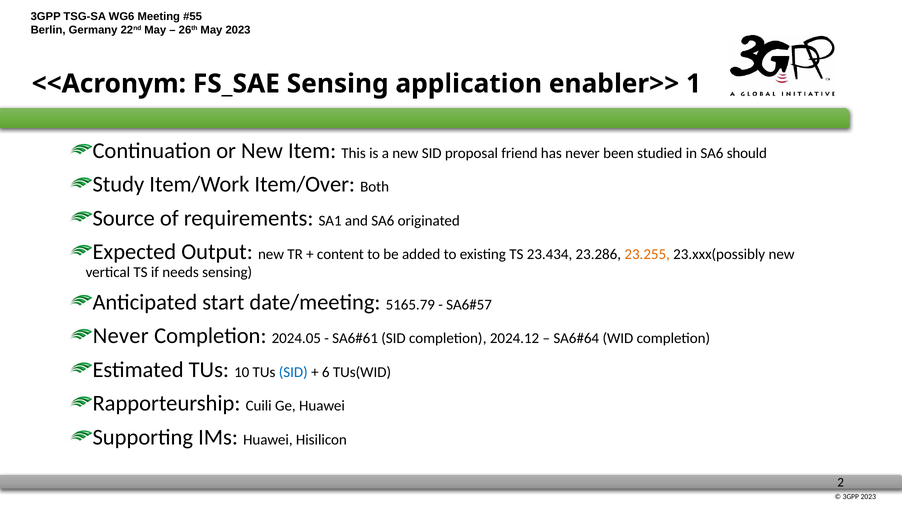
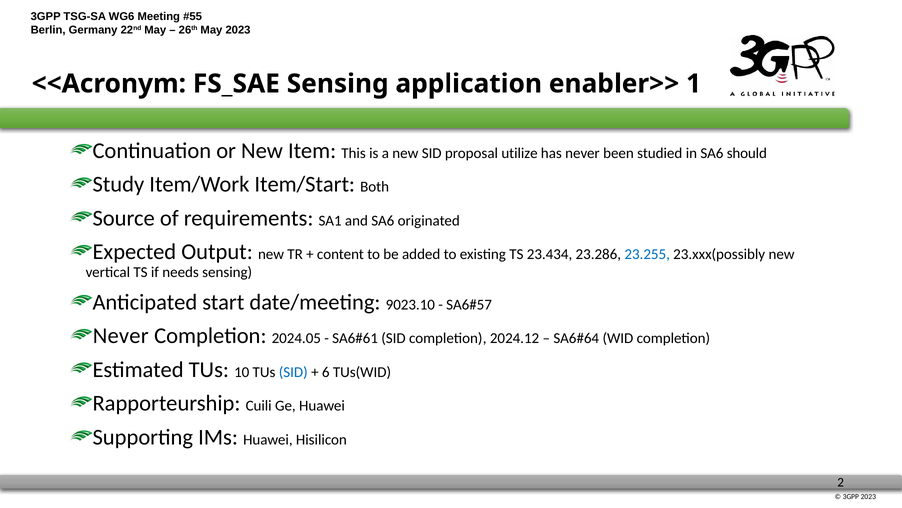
friend: friend -> utilize
Item/Over: Item/Over -> Item/Start
23.255 colour: orange -> blue
5165.79: 5165.79 -> 9023.10
